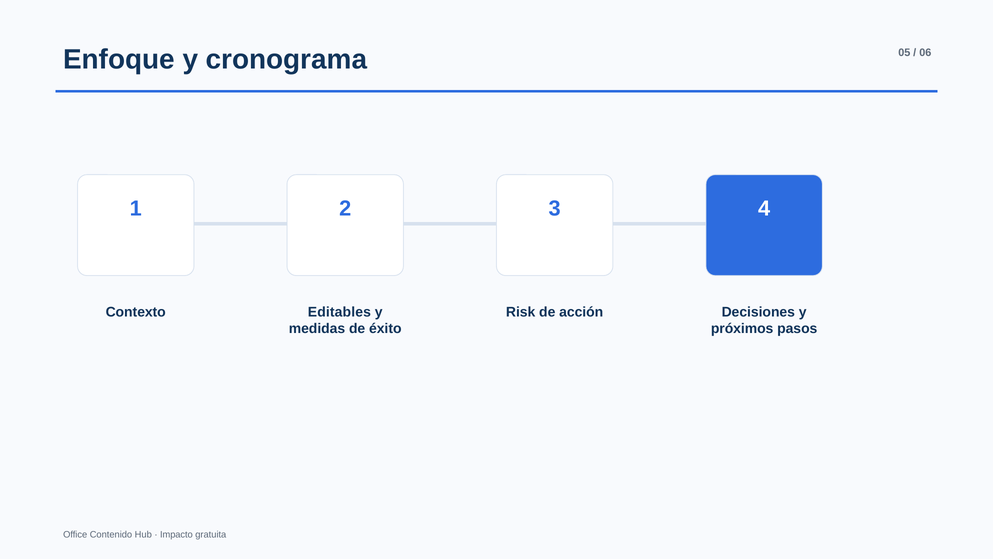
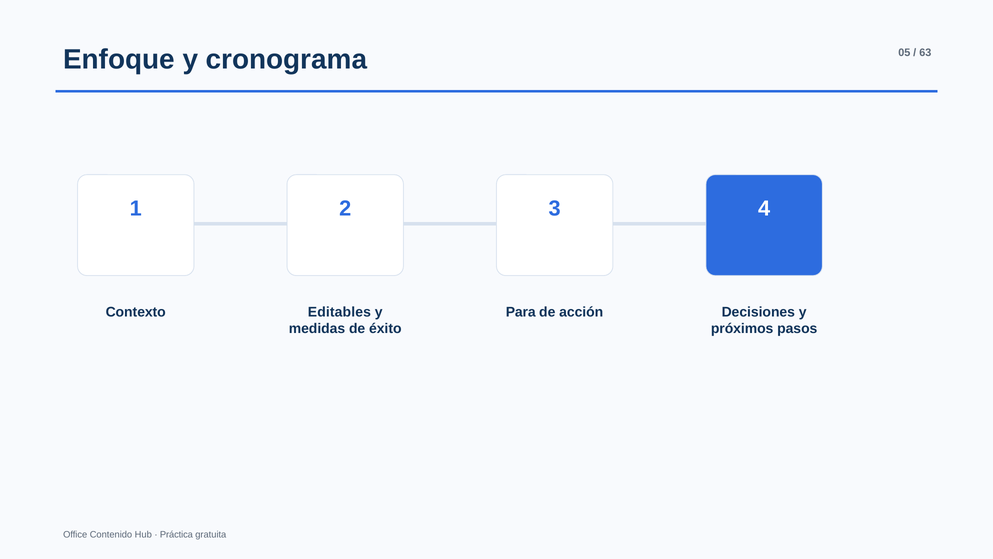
06: 06 -> 63
Risk: Risk -> Para
Impacto: Impacto -> Práctica
